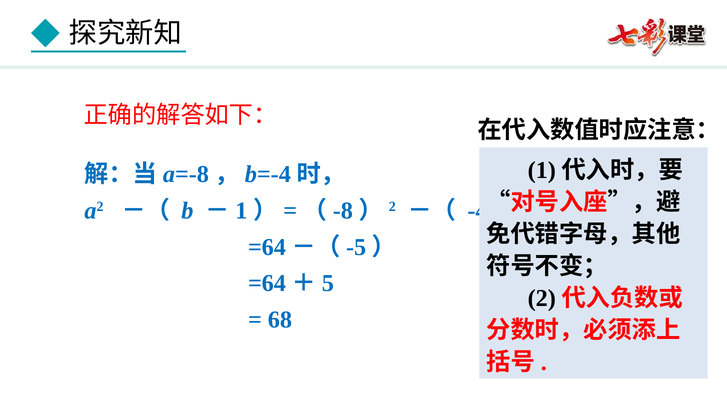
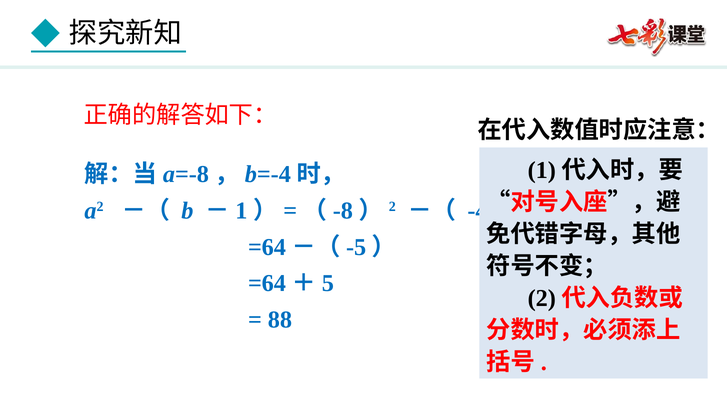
68: 68 -> 88
